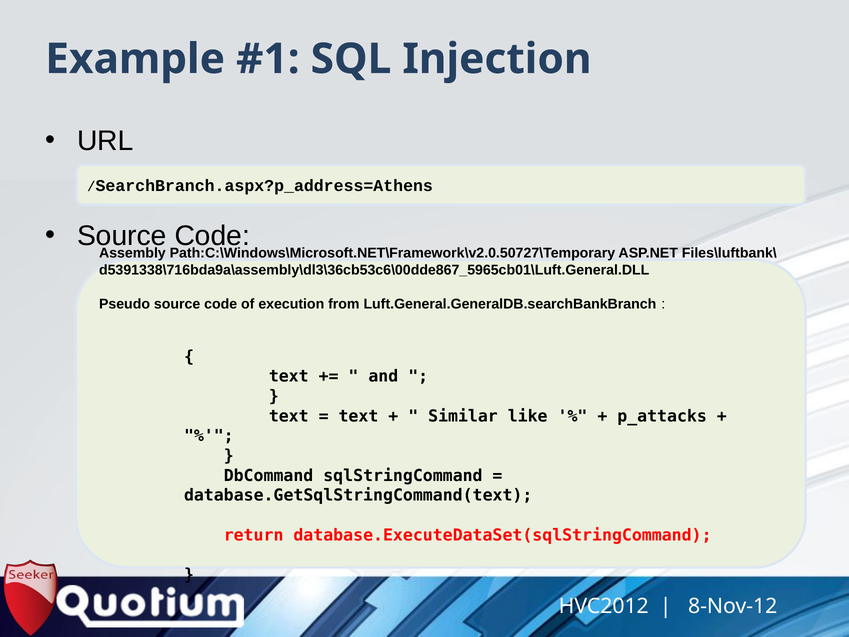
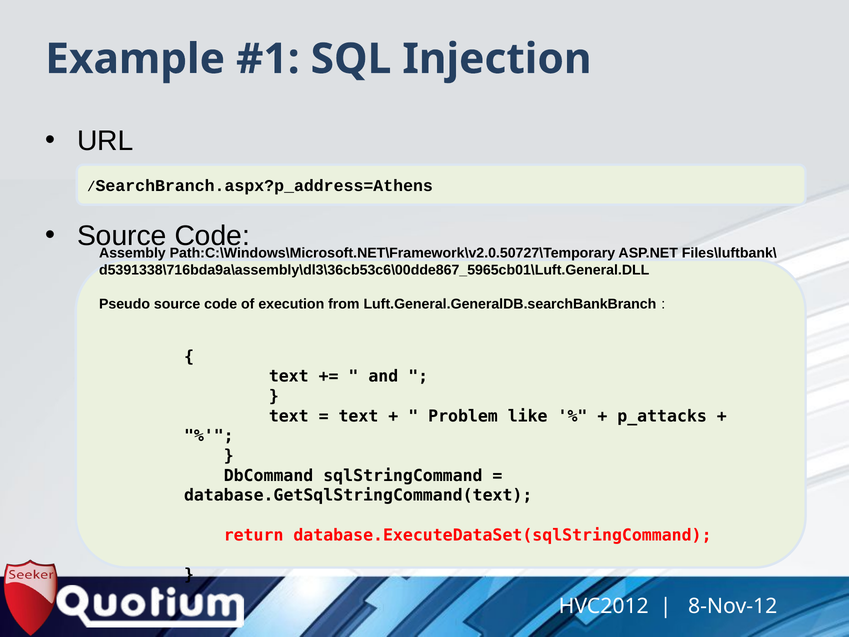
Similar: Similar -> Problem
